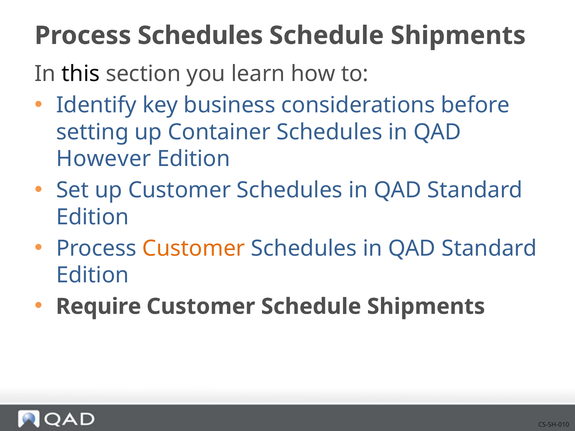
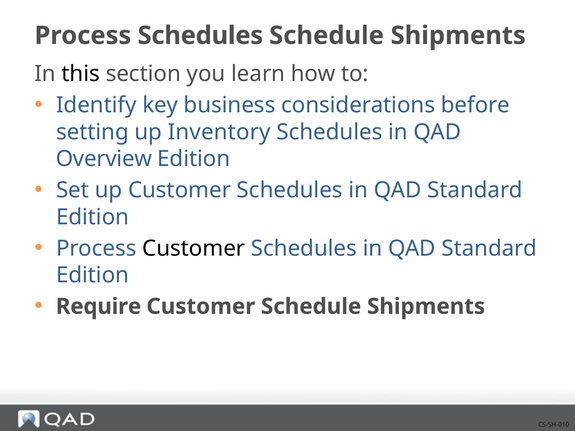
Container: Container -> Inventory
However: However -> Overview
Customer at (194, 248) colour: orange -> black
